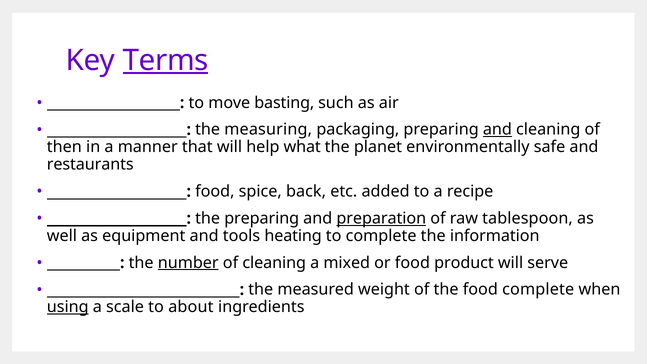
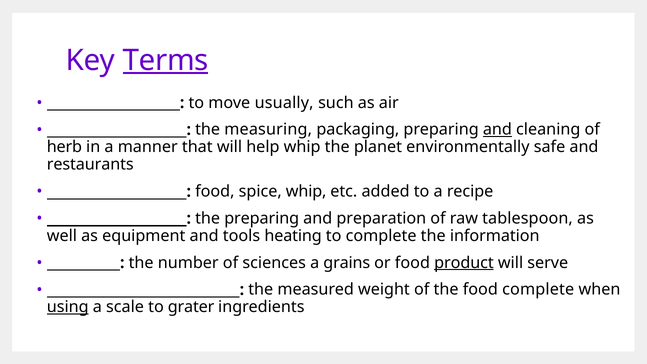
basting: basting -> usually
then: then -> herb
help what: what -> whip
spice back: back -> whip
preparation underline: present -> none
number underline: present -> none
of cleaning: cleaning -> sciences
mixed: mixed -> grains
product underline: none -> present
about: about -> grater
